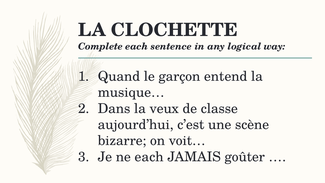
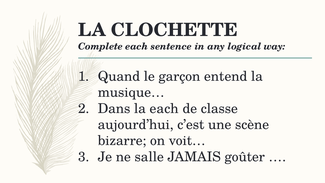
la veux: veux -> each
ne each: each -> salle
